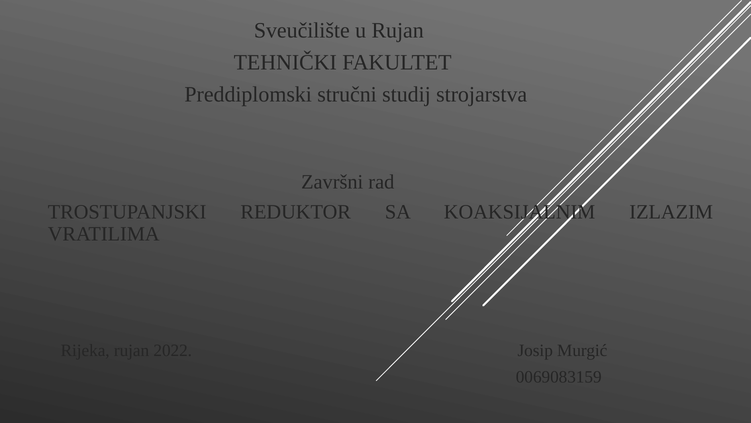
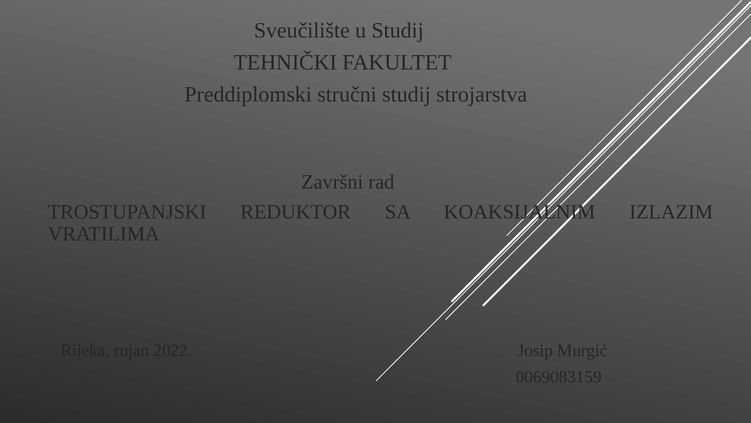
u Rujan: Rujan -> Studij
